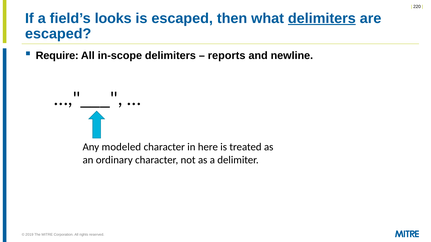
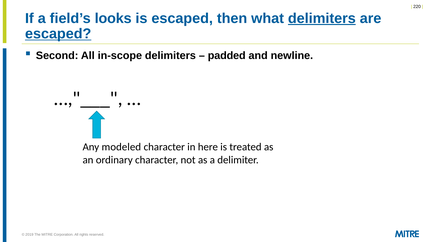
escaped at (58, 34) underline: none -> present
Require: Require -> Second
reports: reports -> padded
